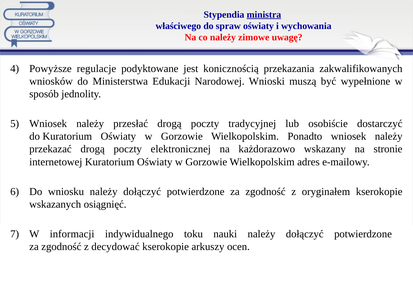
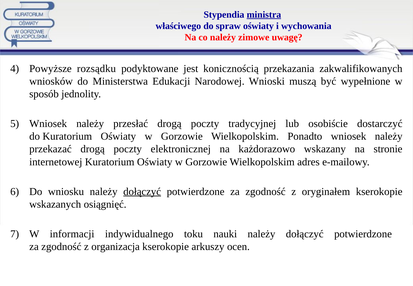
regulacje: regulacje -> rozsądku
dołączyć at (142, 191) underline: none -> present
decydować: decydować -> organizacja
